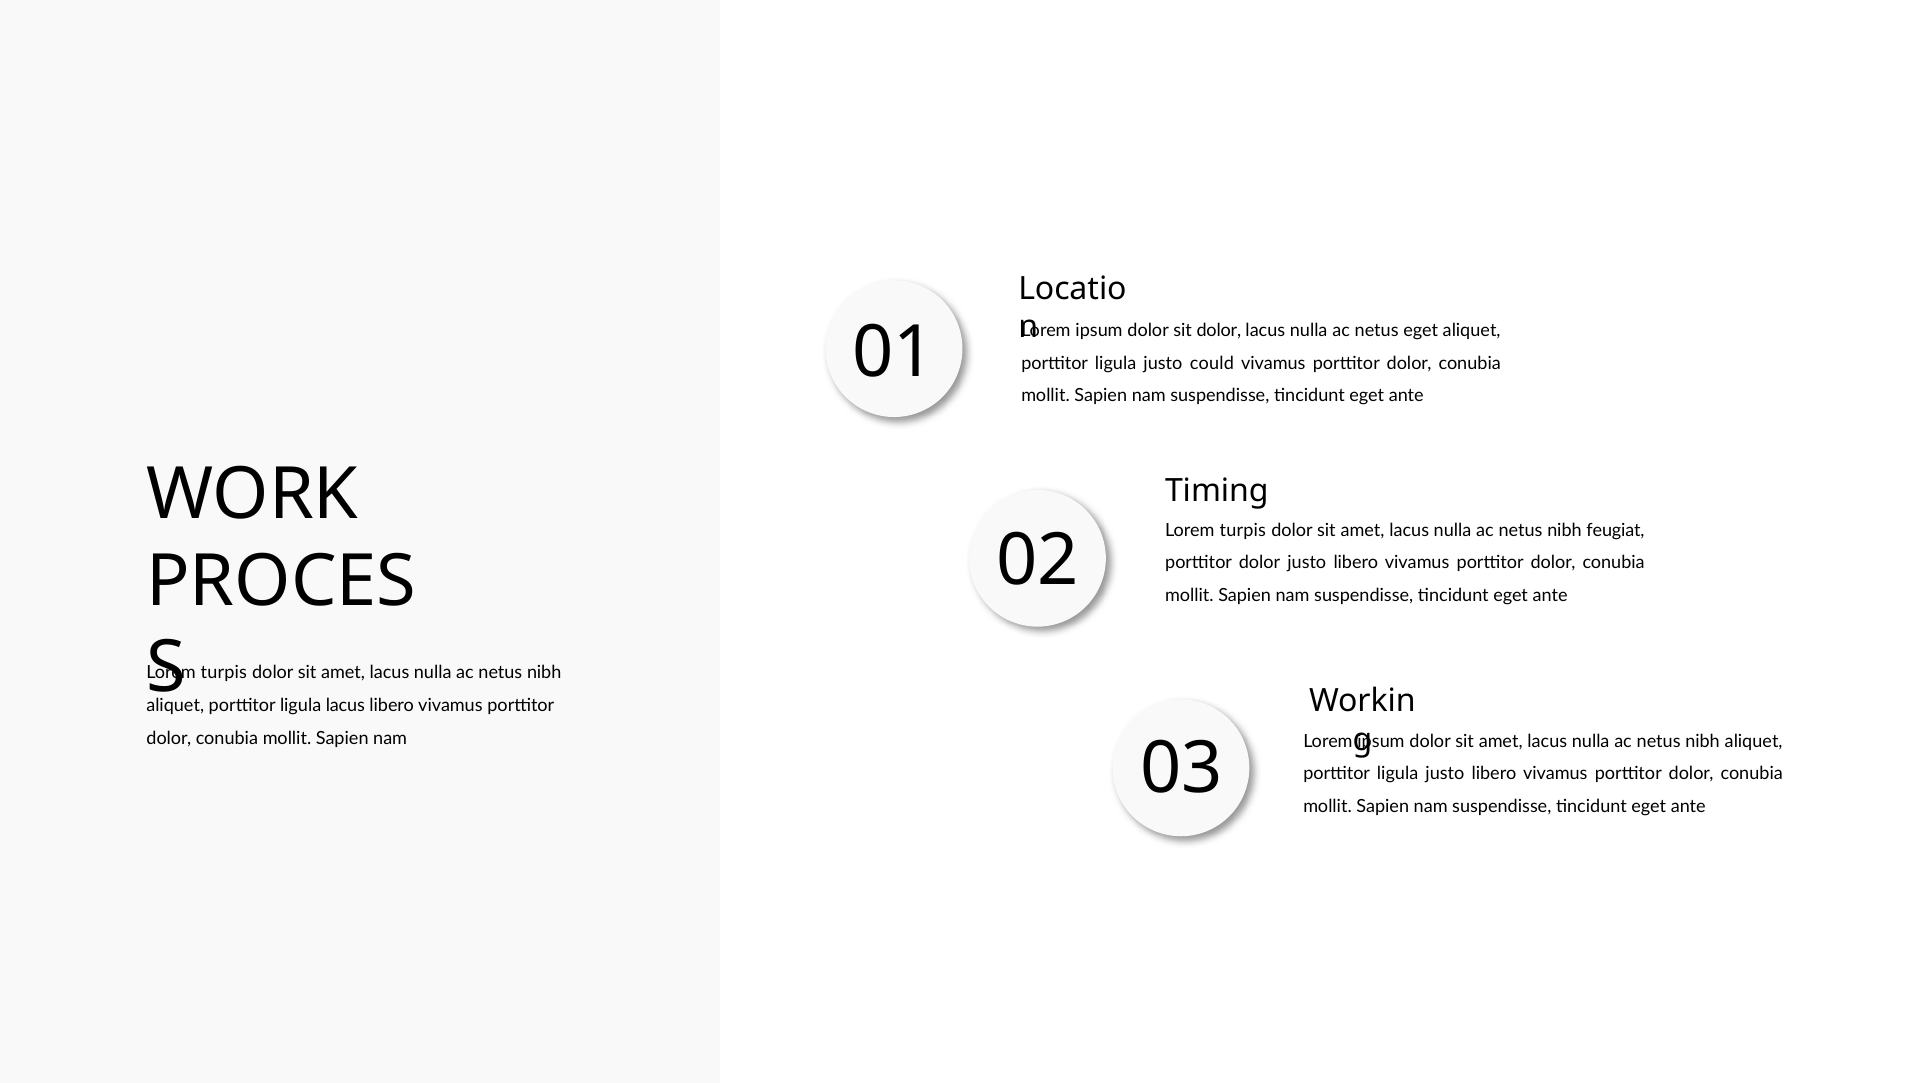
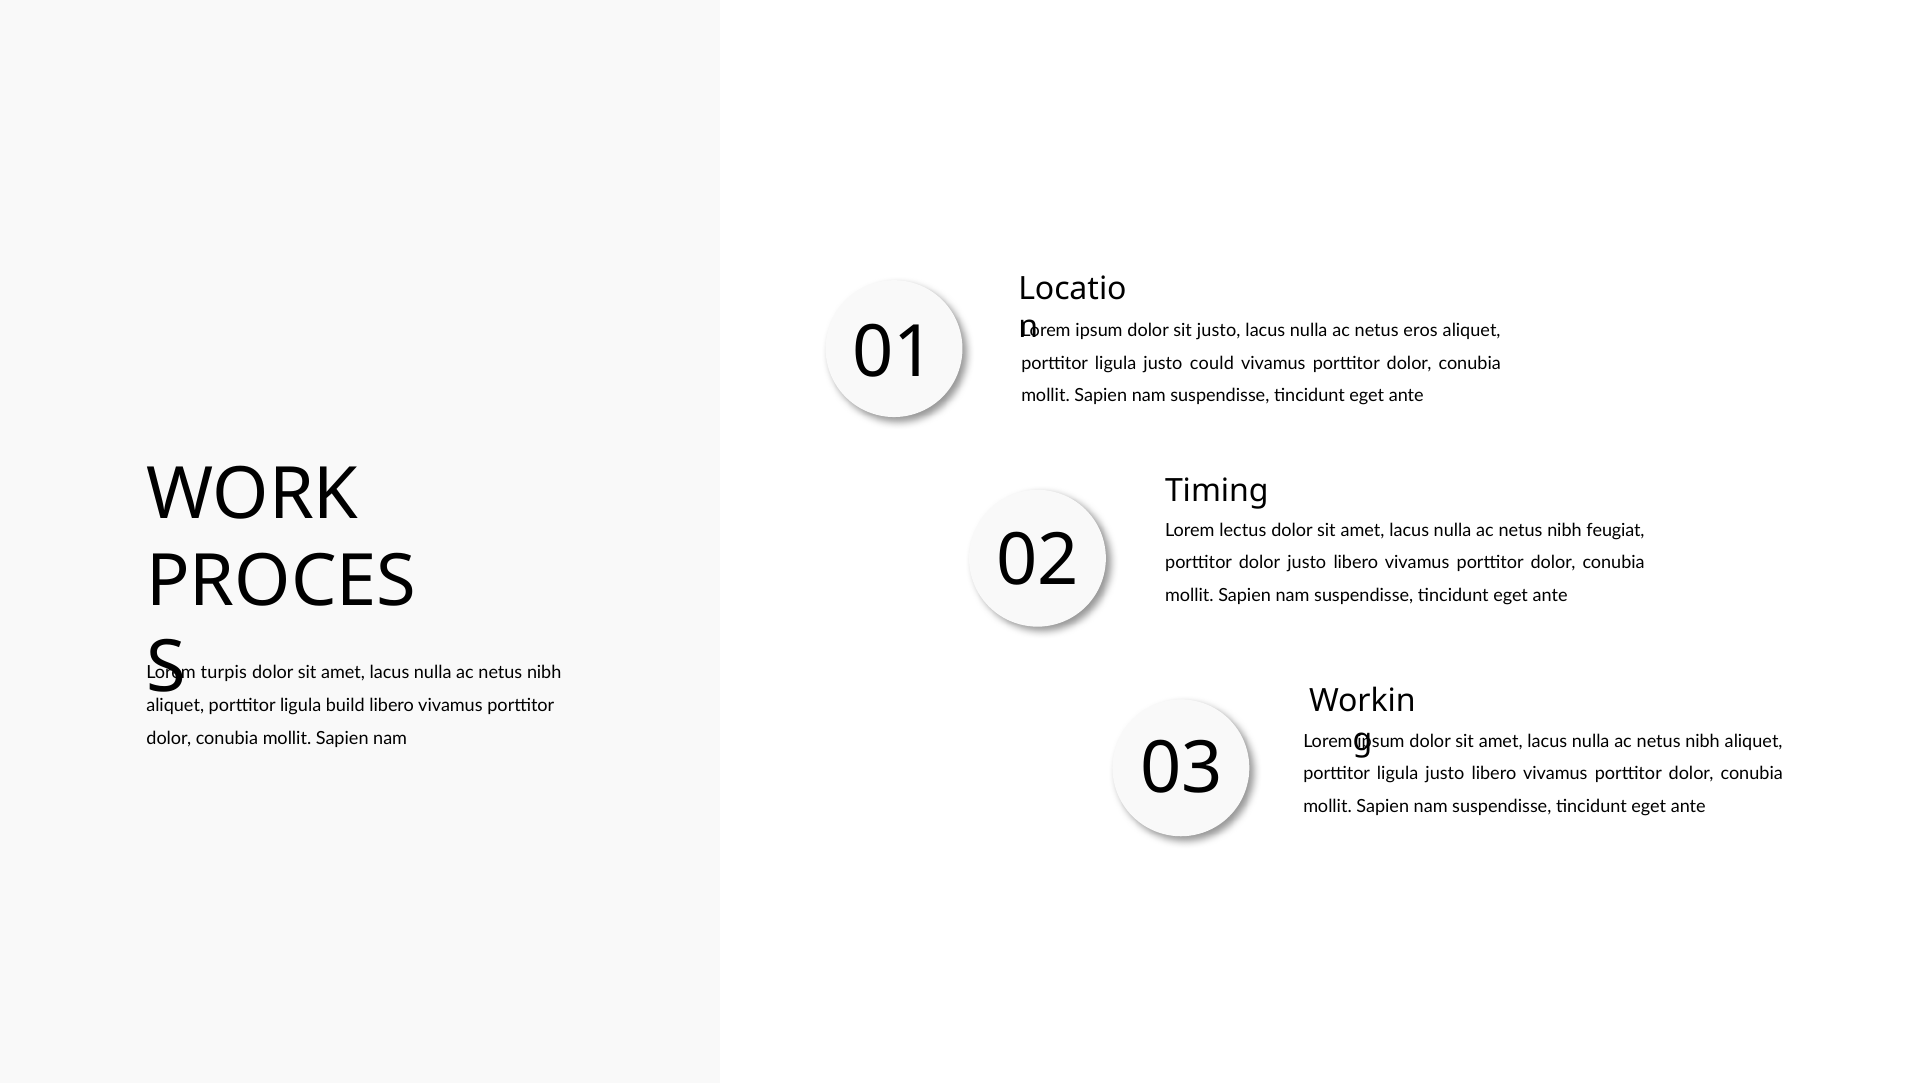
sit dolor: dolor -> justo
netus eget: eget -> eros
turpis at (1243, 530): turpis -> lectus
ligula lacus: lacus -> build
